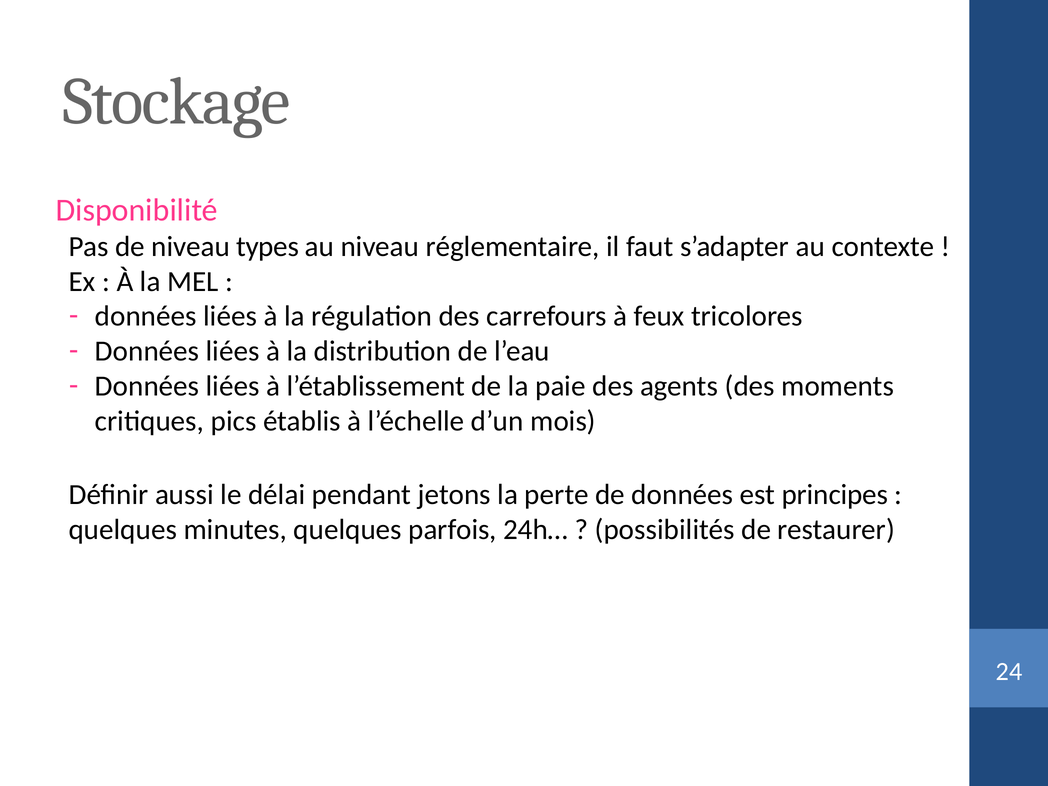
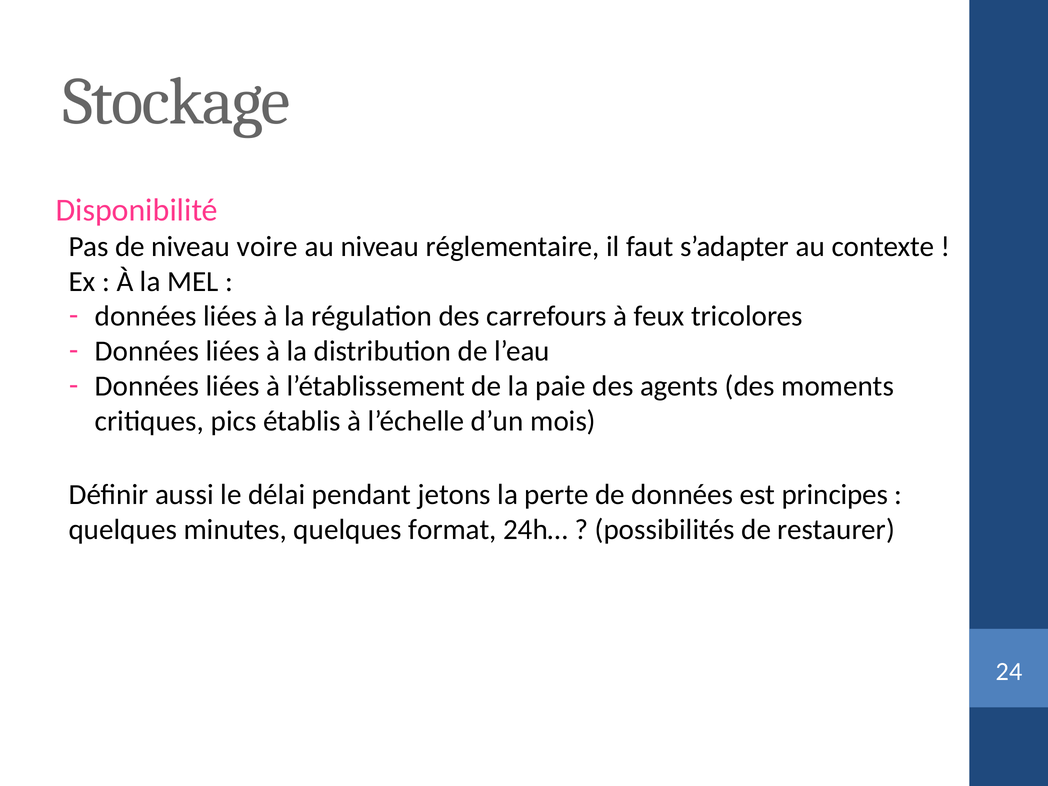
types: types -> voire
parfois: parfois -> format
